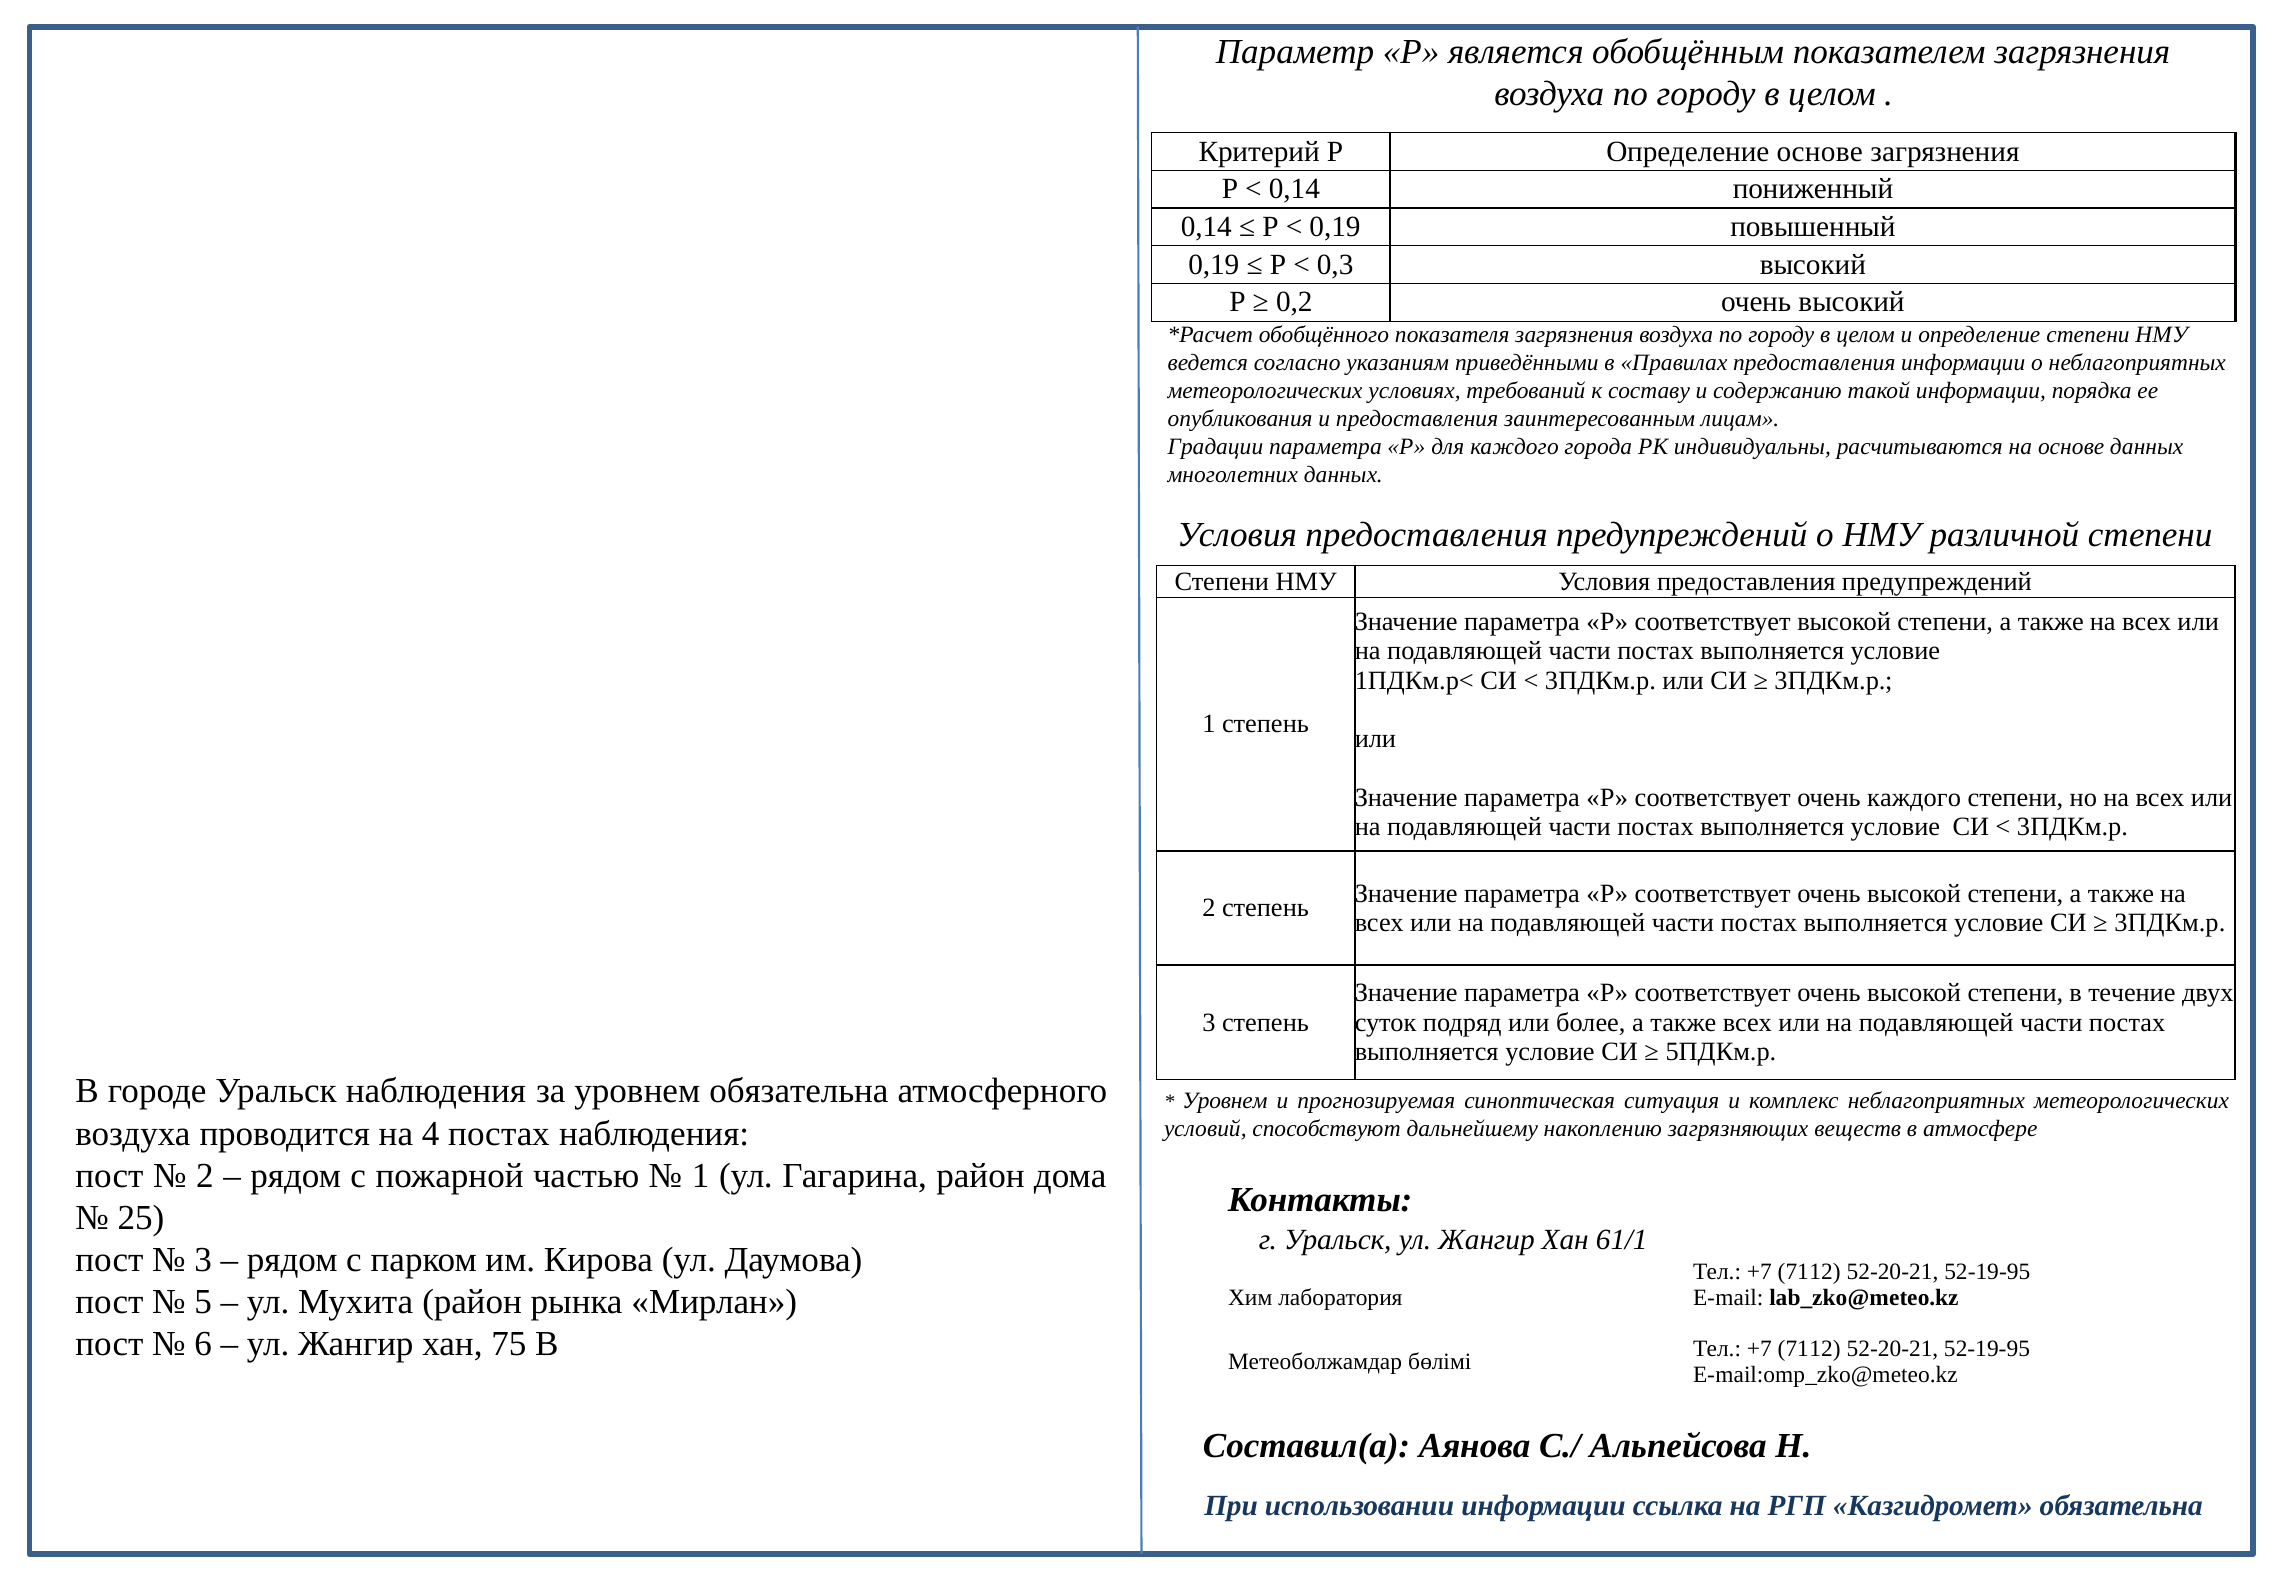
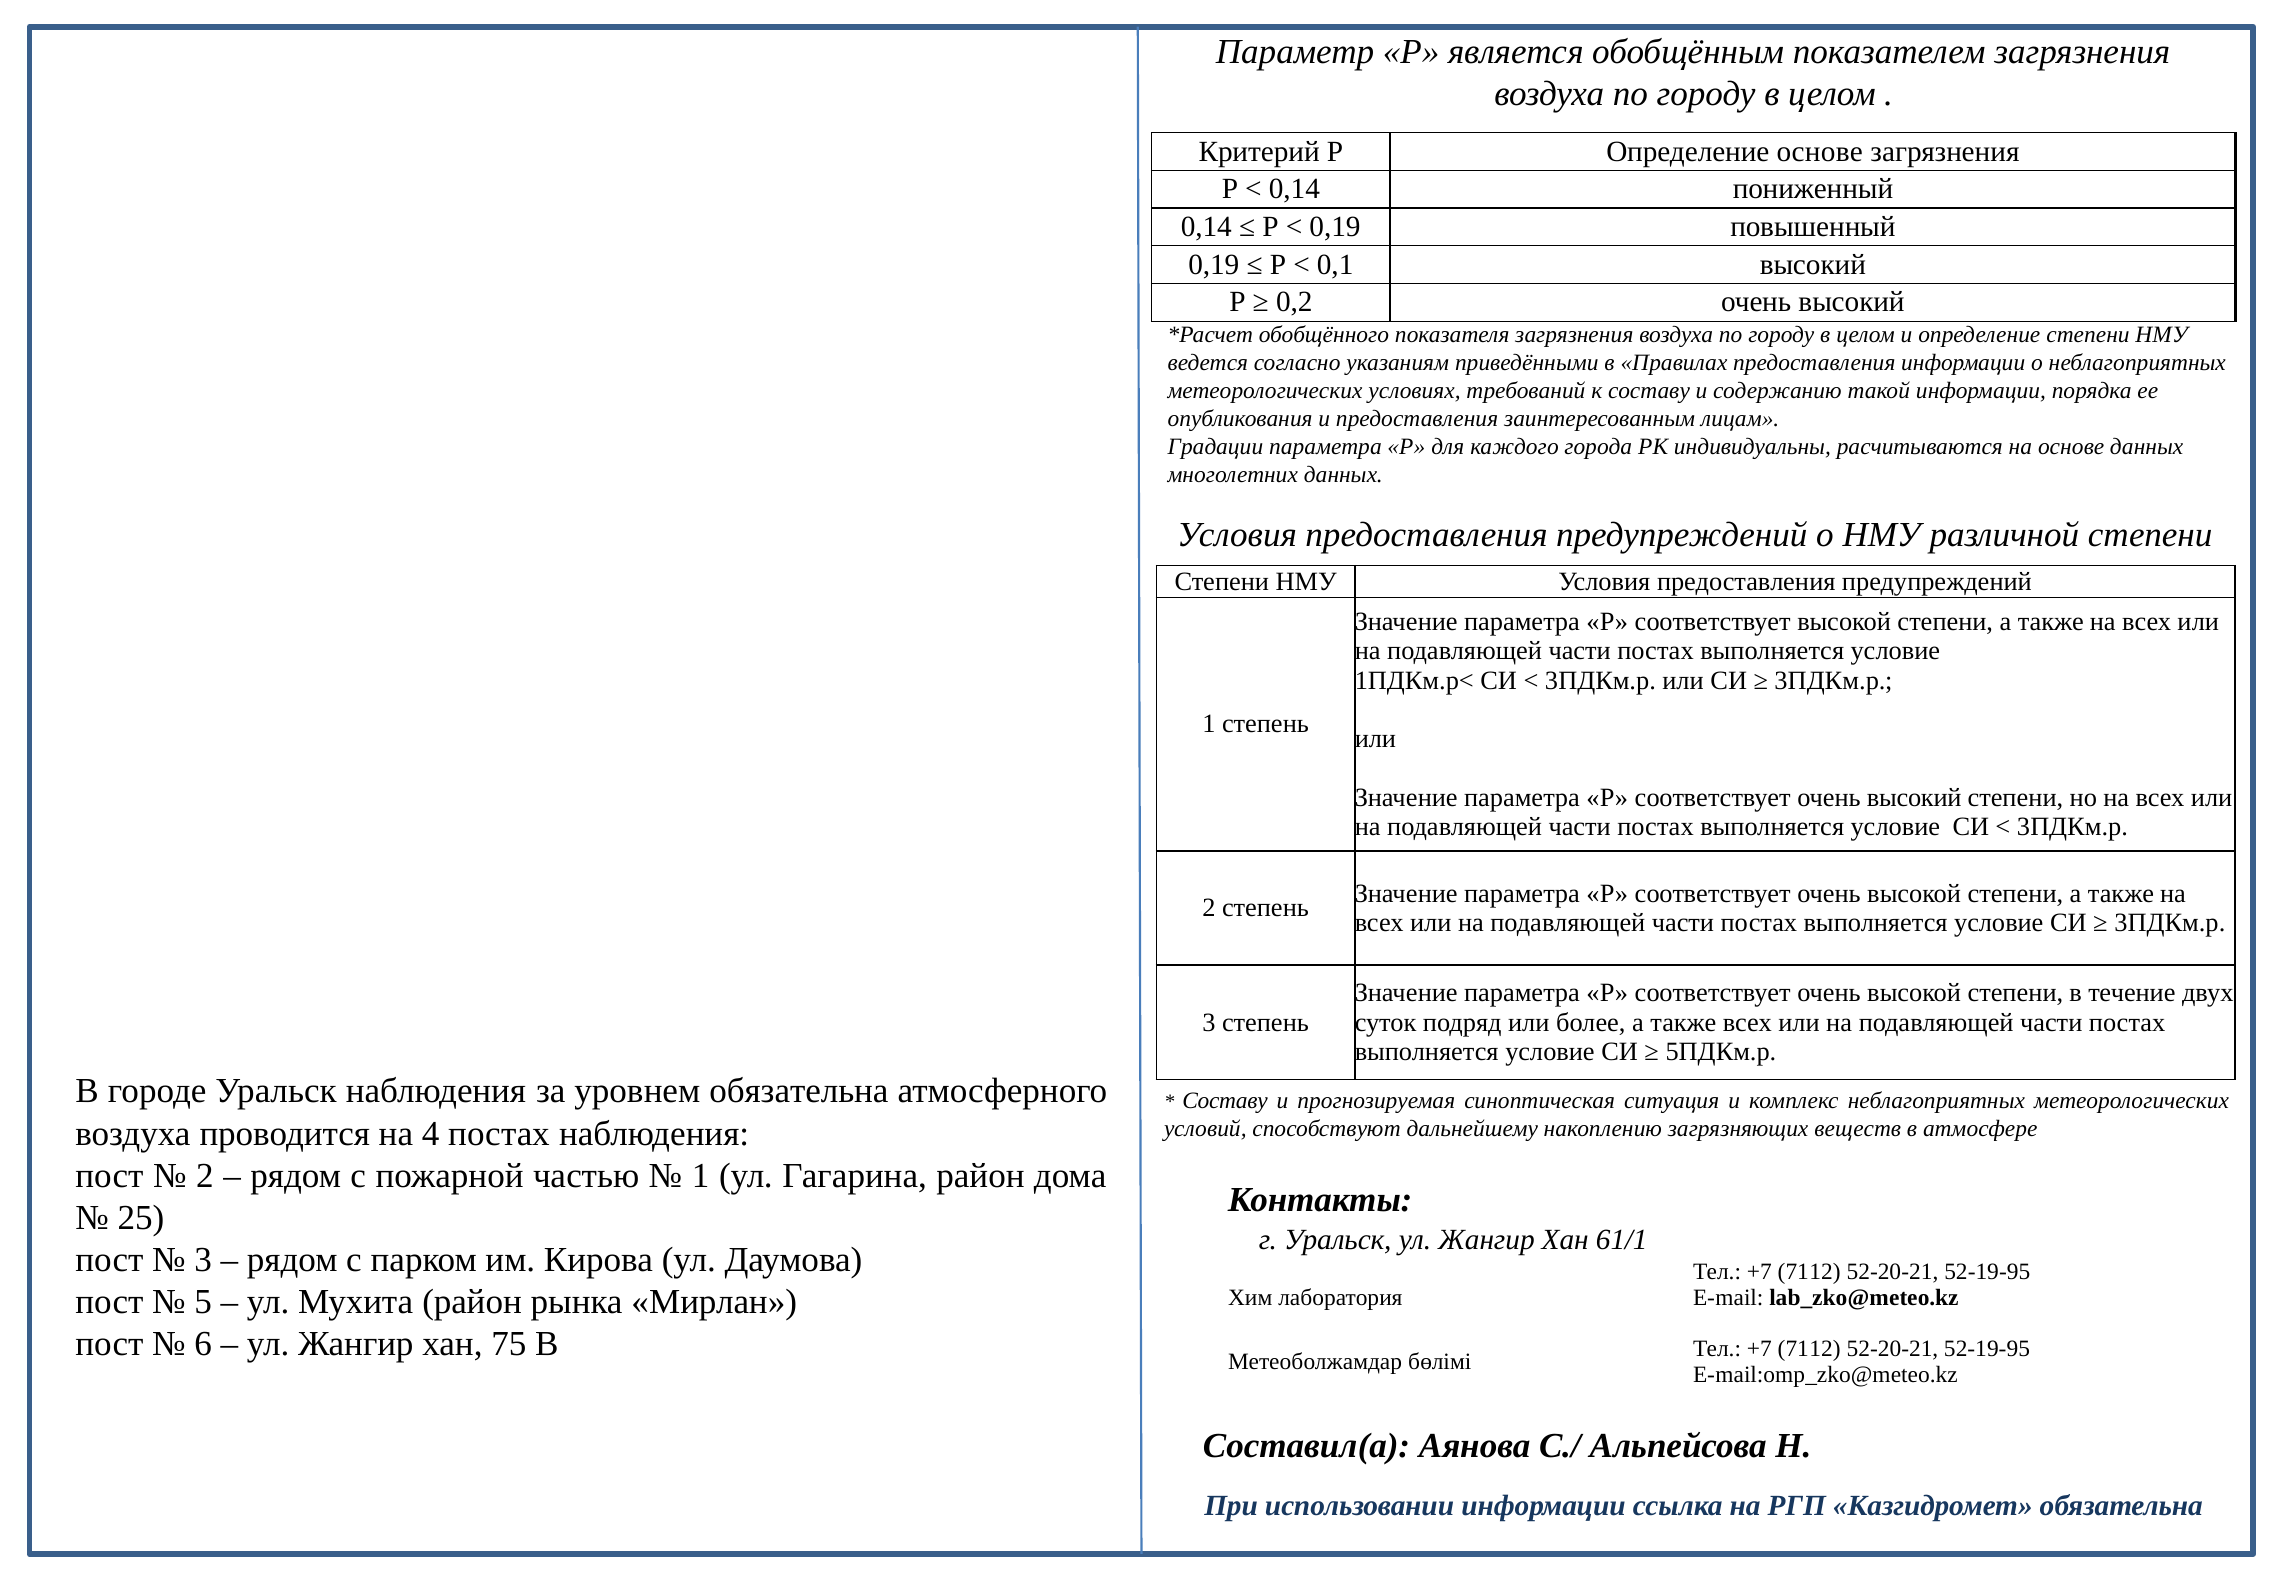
0,3: 0,3 -> 0,1
соответствует очень каждого: каждого -> высокий
Уровнем at (1225, 1101): Уровнем -> Составу
